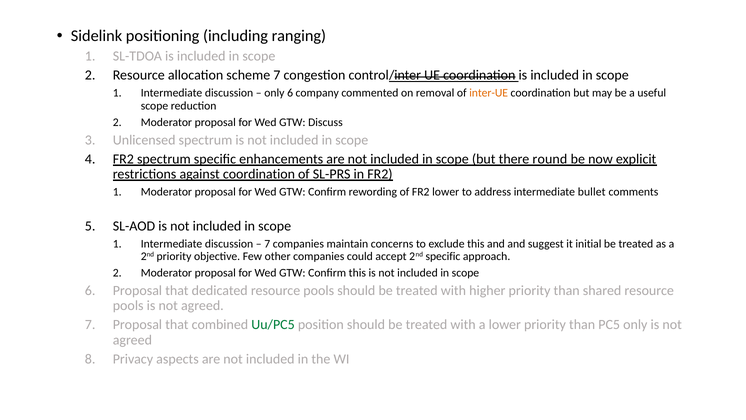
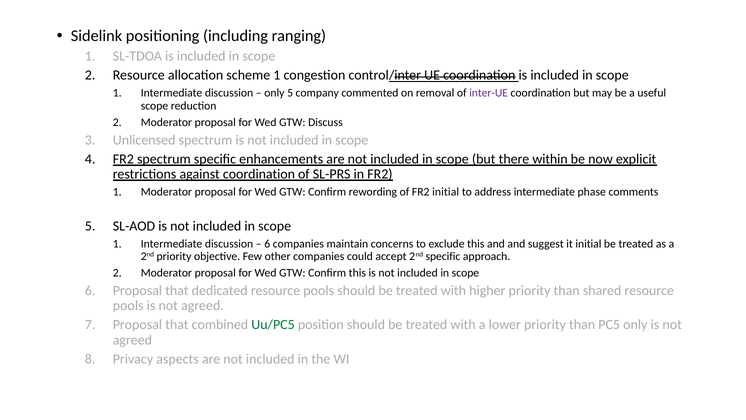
scheme 7: 7 -> 1
only 6: 6 -> 5
inter-UE colour: orange -> purple
round: round -> within
FR2 lower: lower -> initial
bullet: bullet -> phase
7 at (267, 244): 7 -> 6
